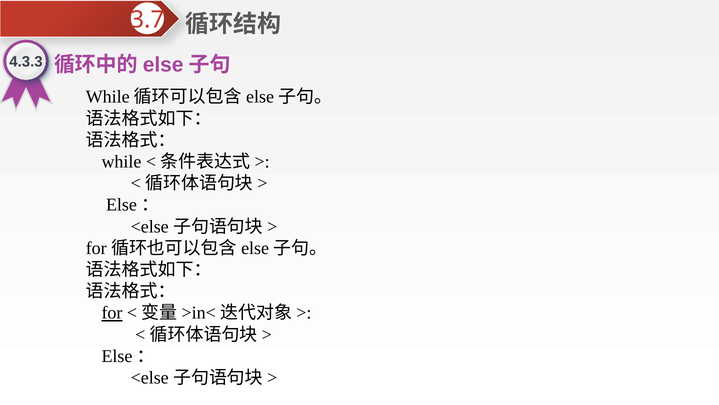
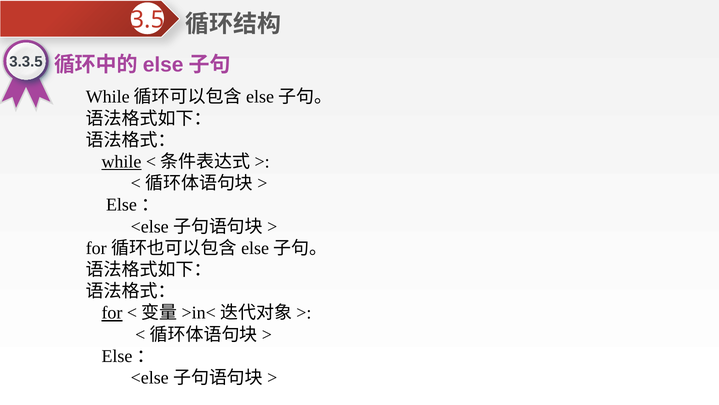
3.7: 3.7 -> 3.5
4.3.3: 4.3.3 -> 3.3.5
while underline: none -> present
